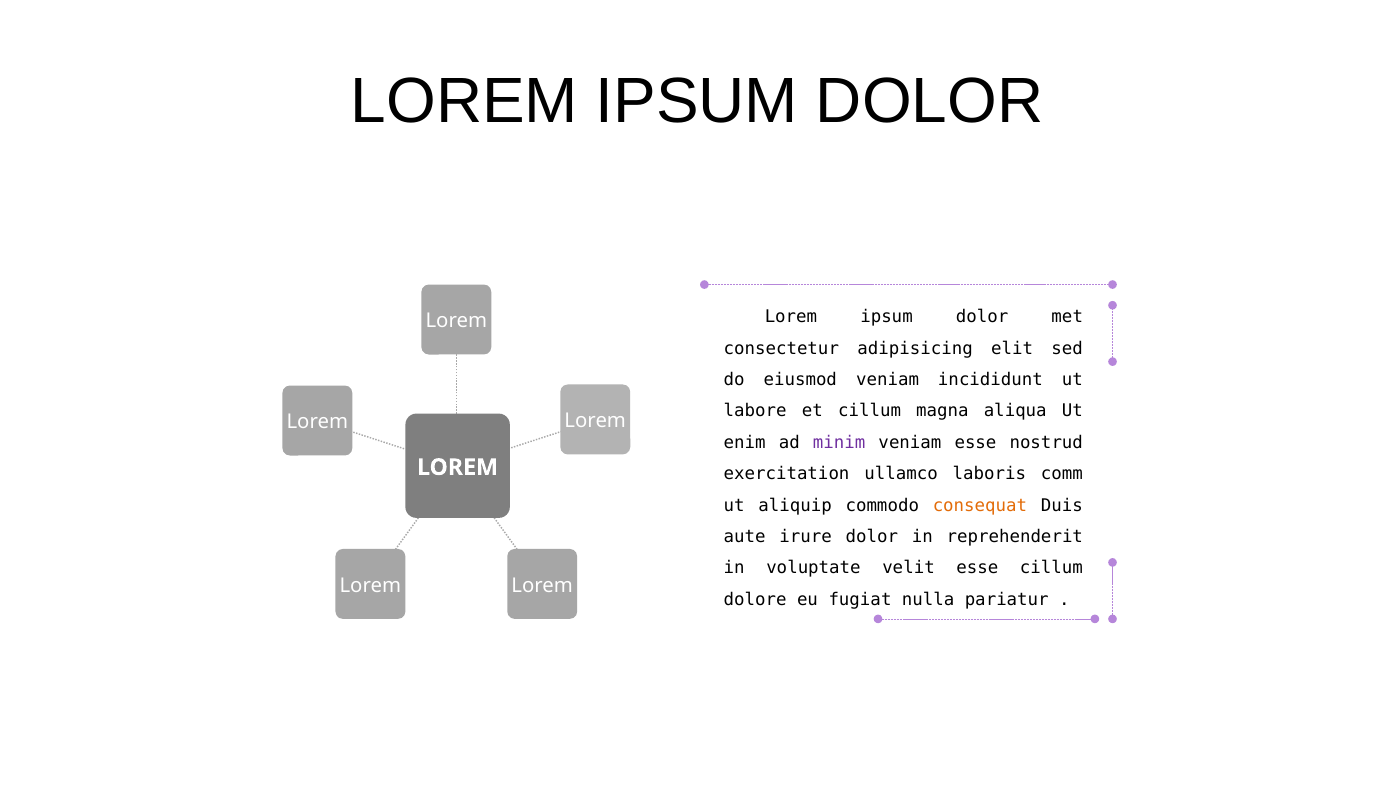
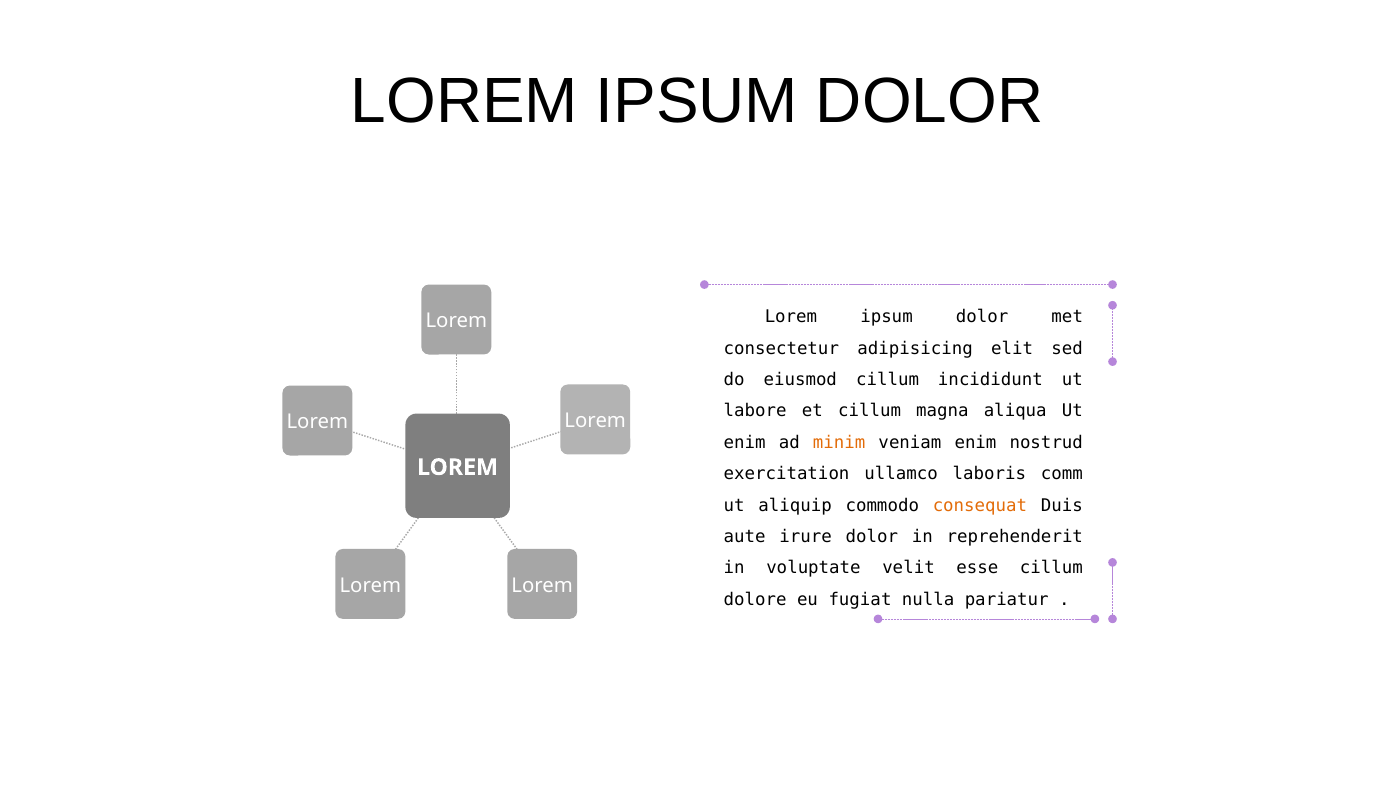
eiusmod veniam: veniam -> cillum
minim colour: purple -> orange
veniam esse: esse -> enim
